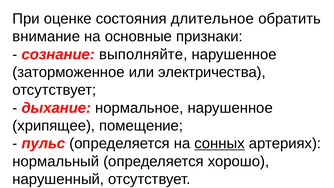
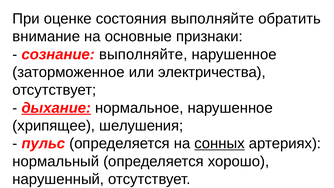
состояния длительное: длительное -> выполняйте
дыхание underline: none -> present
помещение: помещение -> шелушения
